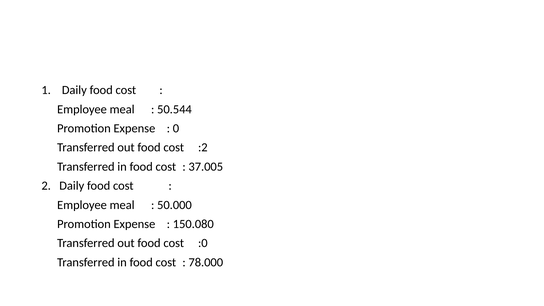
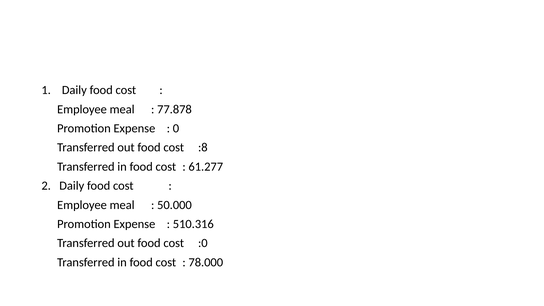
50.544: 50.544 -> 77.878
:2: :2 -> :8
37.005: 37.005 -> 61.277
150.080: 150.080 -> 510.316
